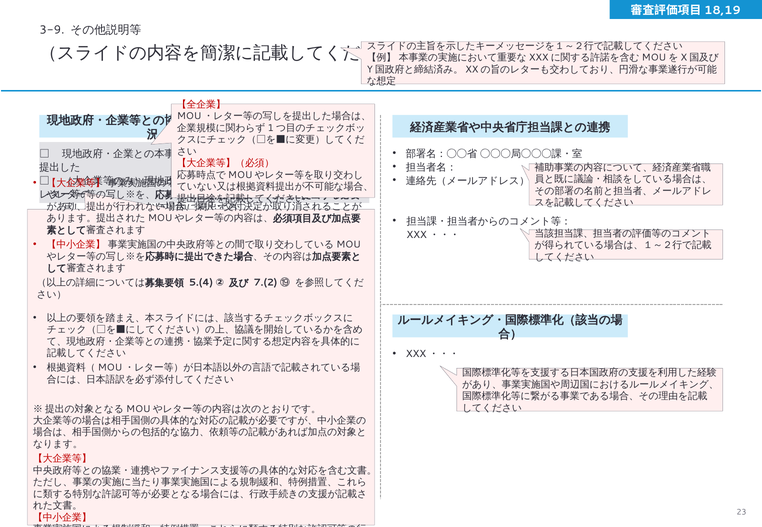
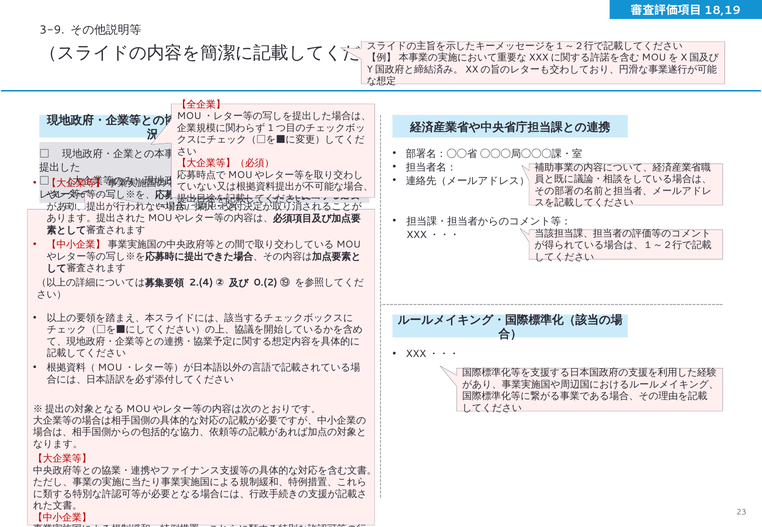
5.(4: 5.(4 -> 2.(4
7.(2: 7.(2 -> 0.(2
